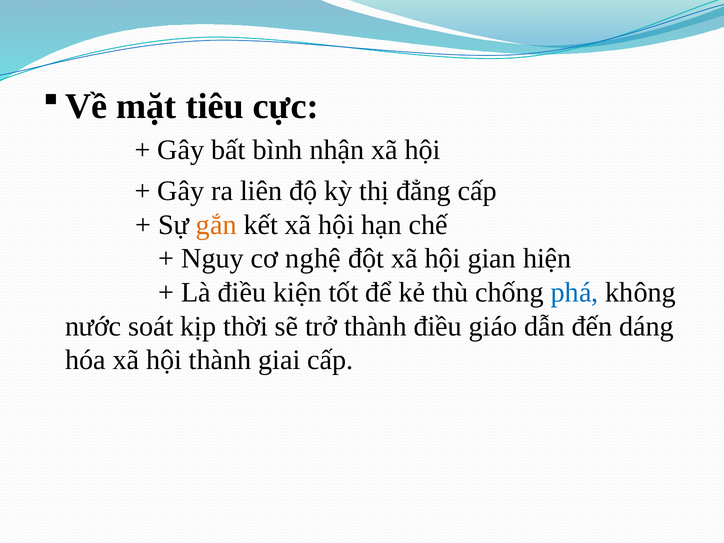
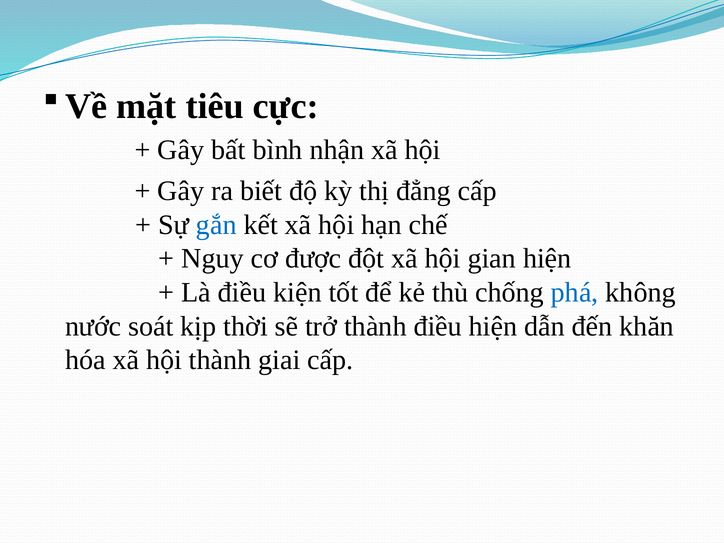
liên: liên -> biết
gắn colour: orange -> blue
nghệ: nghệ -> được
điều giáo: giáo -> hiện
dáng: dáng -> khăn
